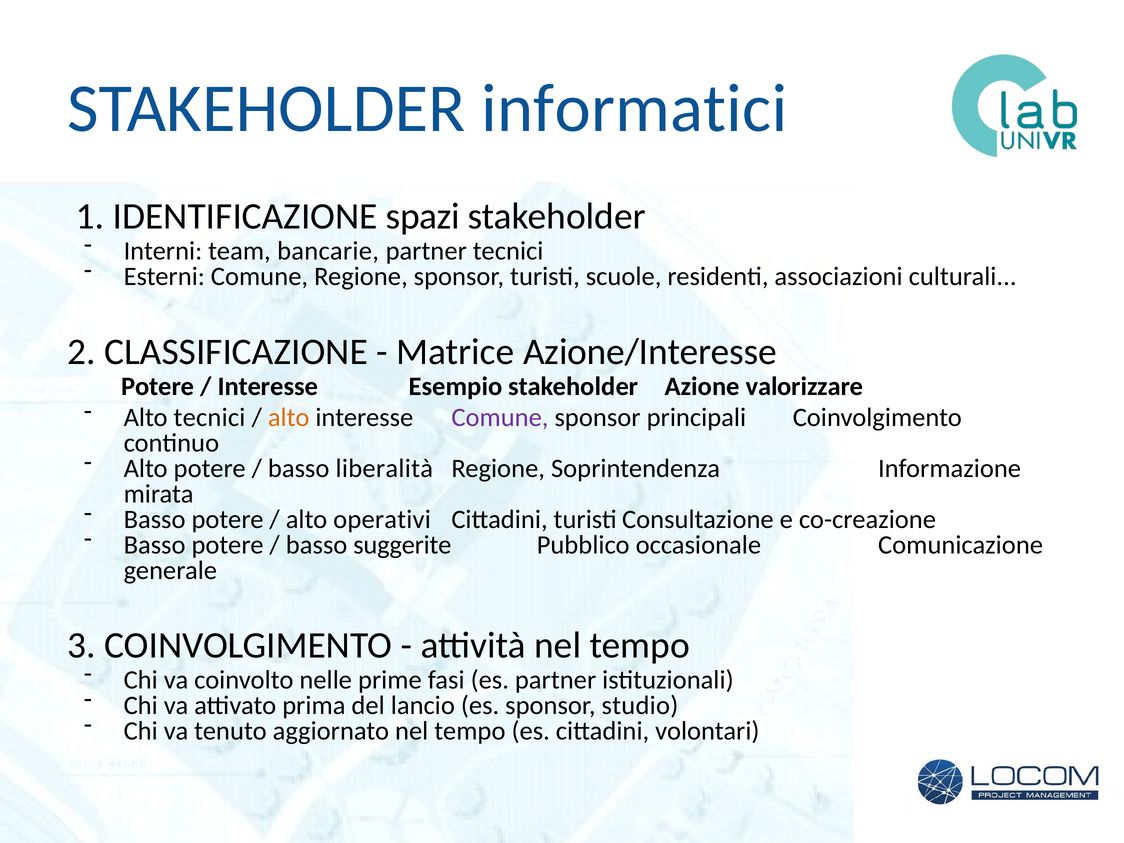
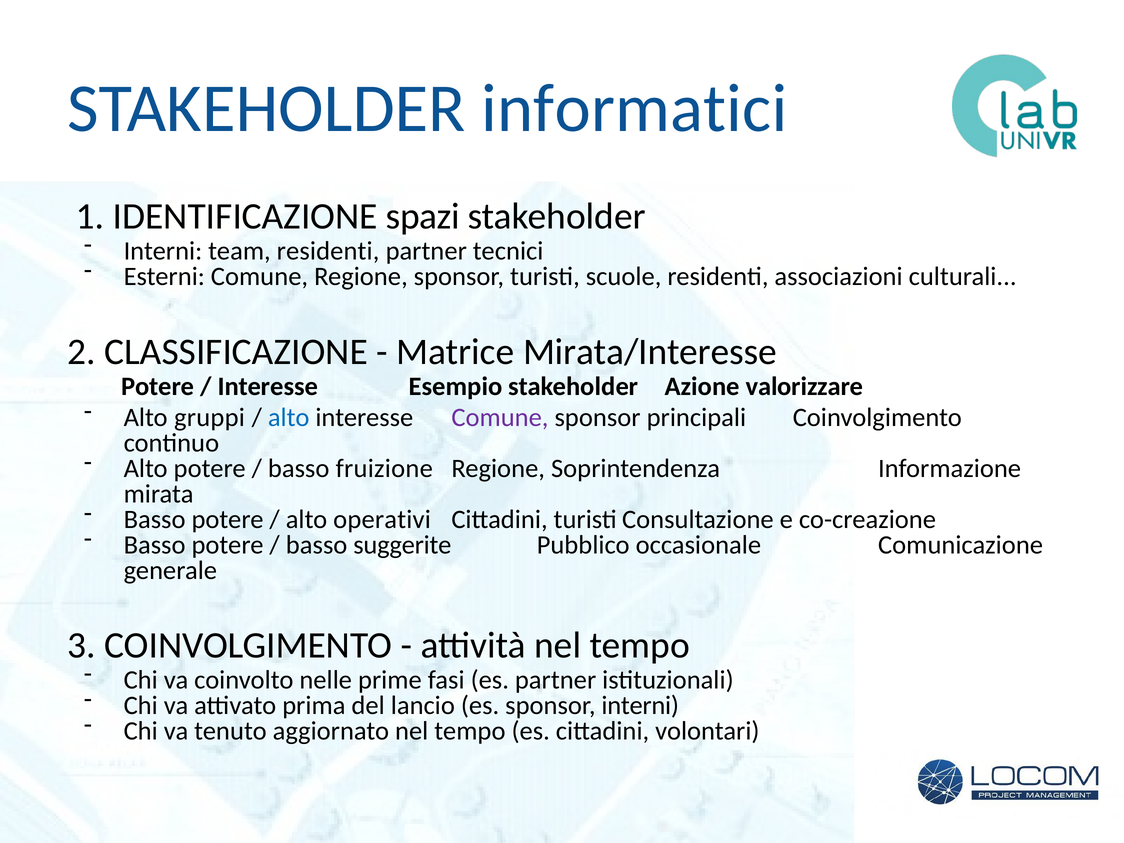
team bancarie: bancarie -> residenti
Azione/Interesse: Azione/Interesse -> Mirata/Interesse
Alto tecnici: tecnici -> gruppi
alto at (289, 417) colour: orange -> blue
liberalità: liberalità -> fruizione
sponsor studio: studio -> interni
